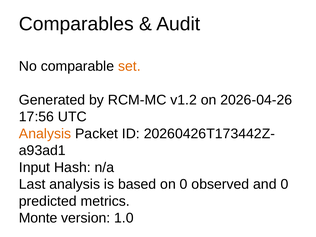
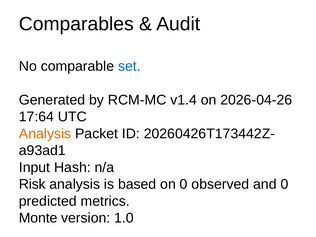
set colour: orange -> blue
v1.2: v1.2 -> v1.4
17:56: 17:56 -> 17:64
Last: Last -> Risk
